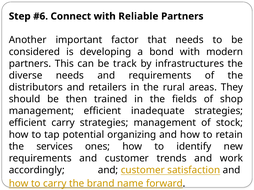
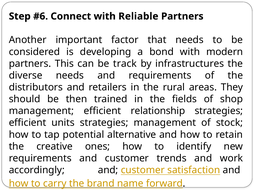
inadequate: inadequate -> relationship
efficient carry: carry -> units
organizing: organizing -> alternative
services: services -> creative
